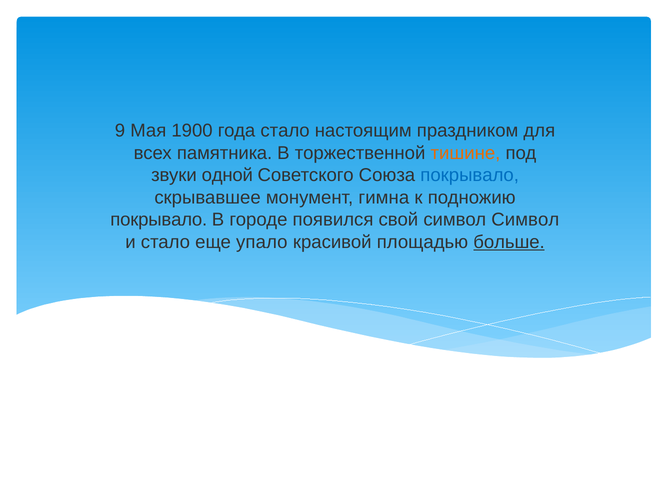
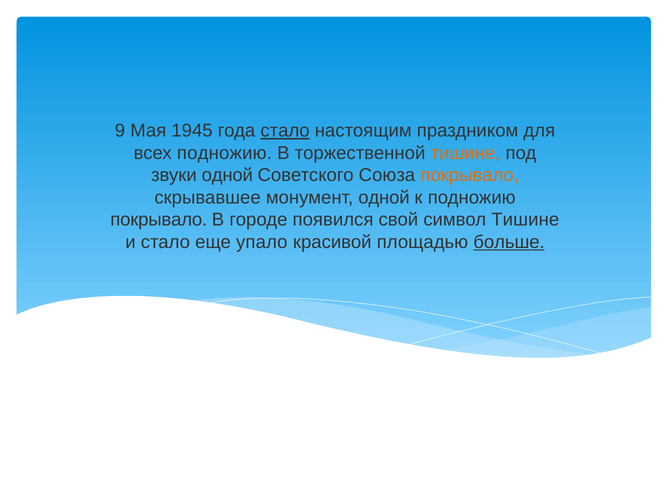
1900: 1900 -> 1945
стало at (285, 131) underline: none -> present
всех памятника: памятника -> подножию
покрывало at (470, 175) colour: blue -> orange
монумент гимна: гимна -> одной
символ Символ: Символ -> Тишине
